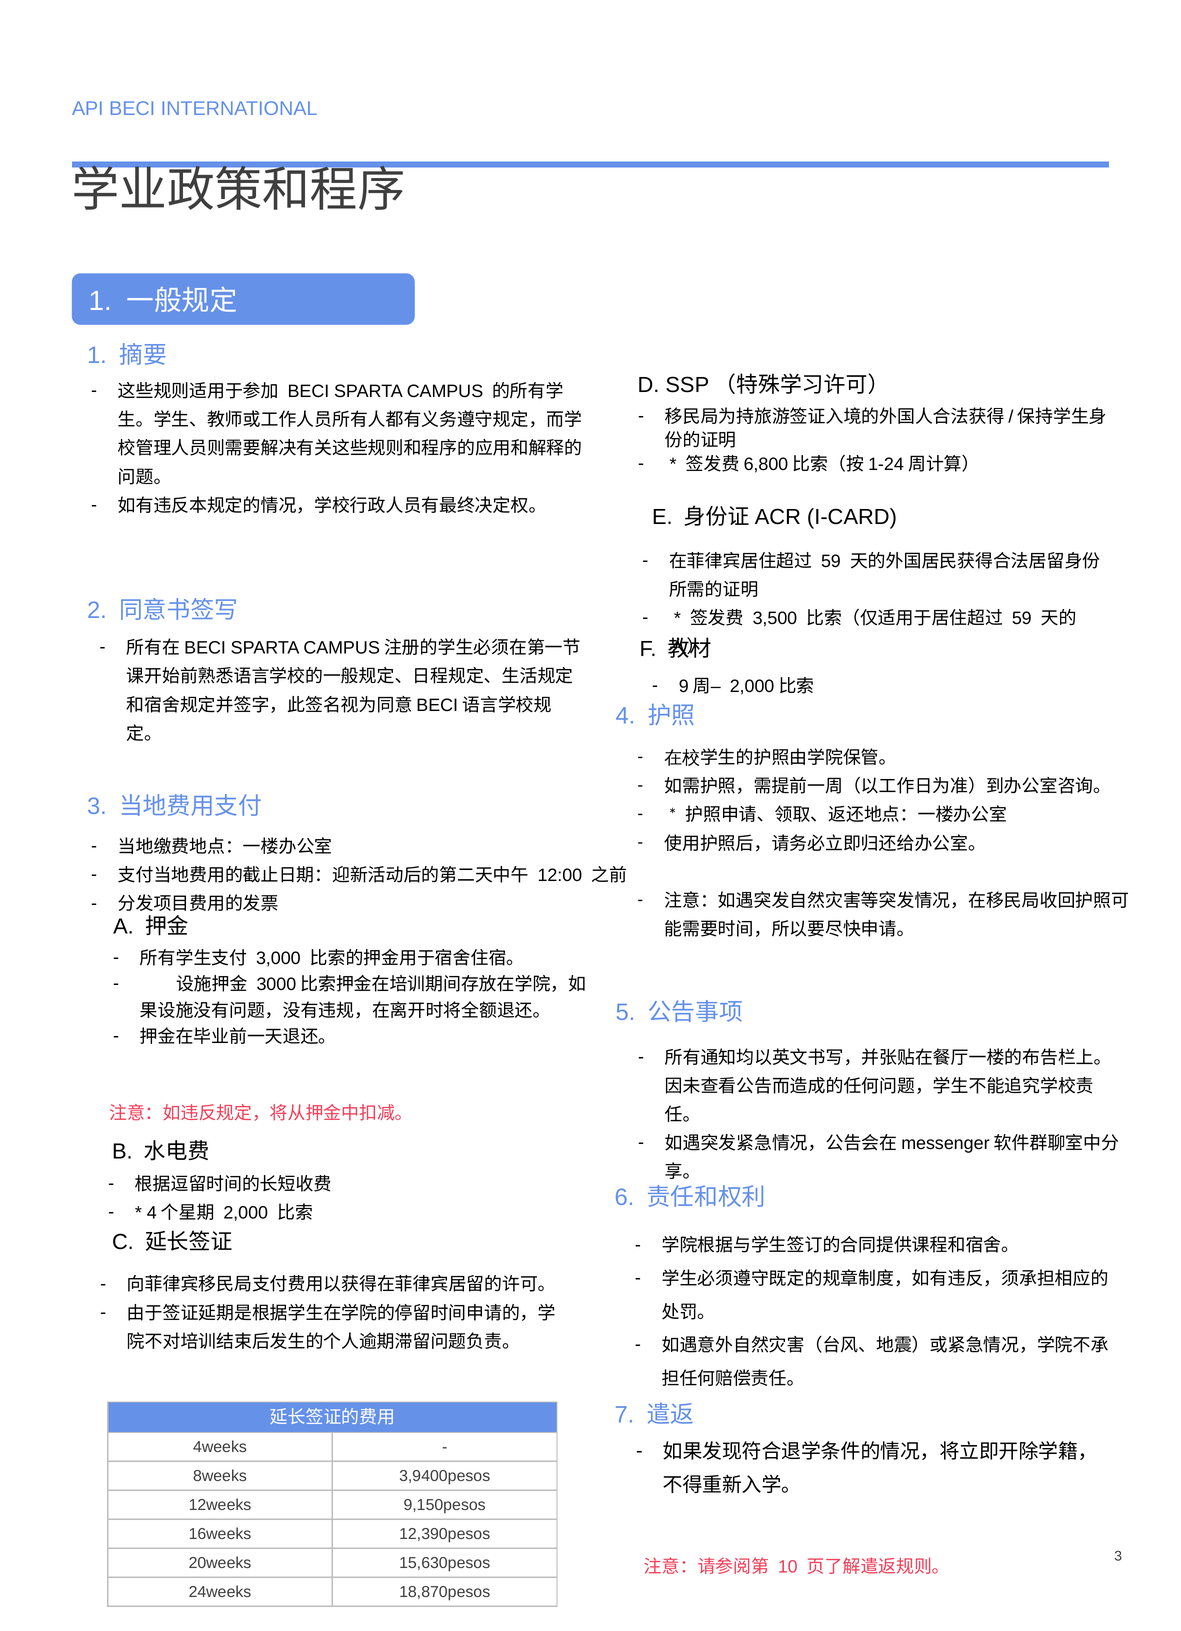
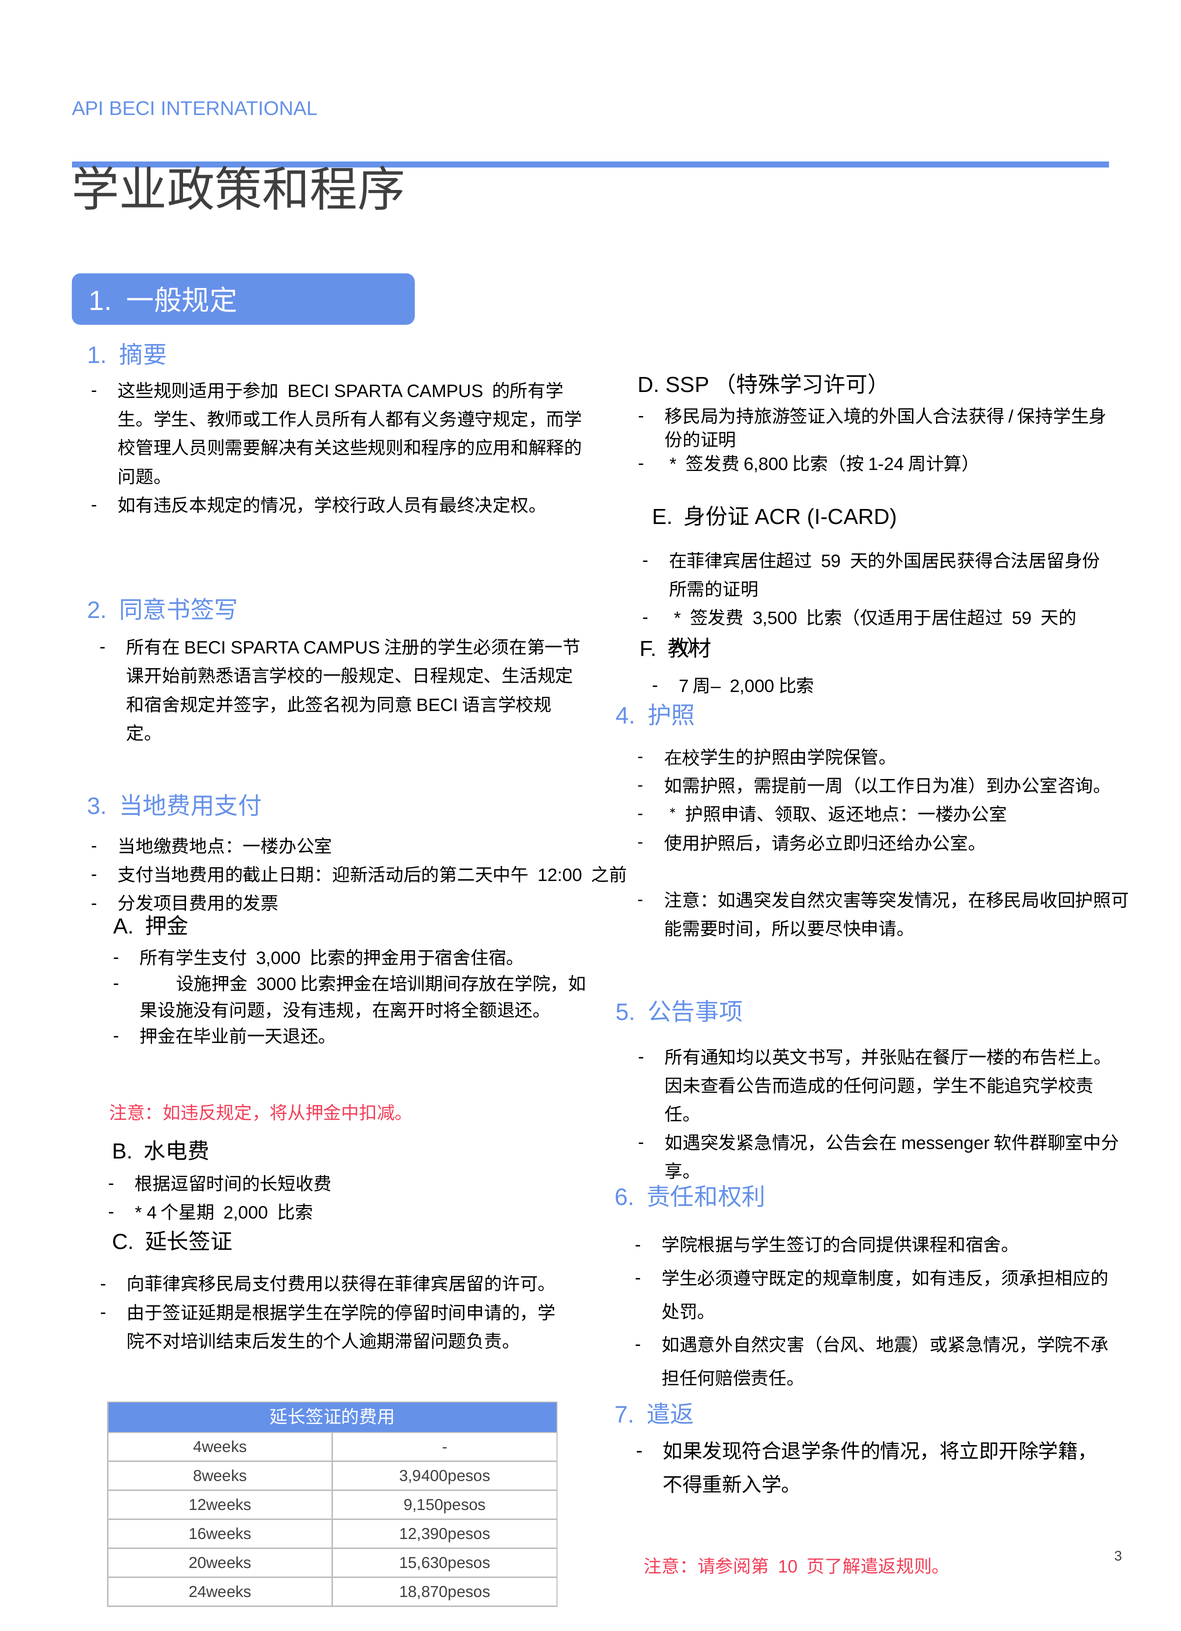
9 at (684, 686): 9 -> 7
